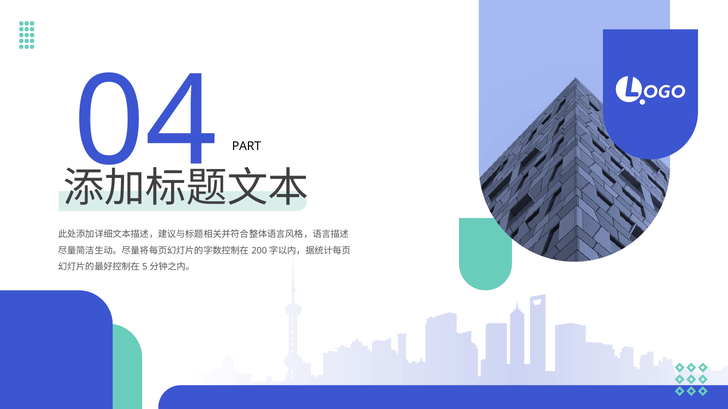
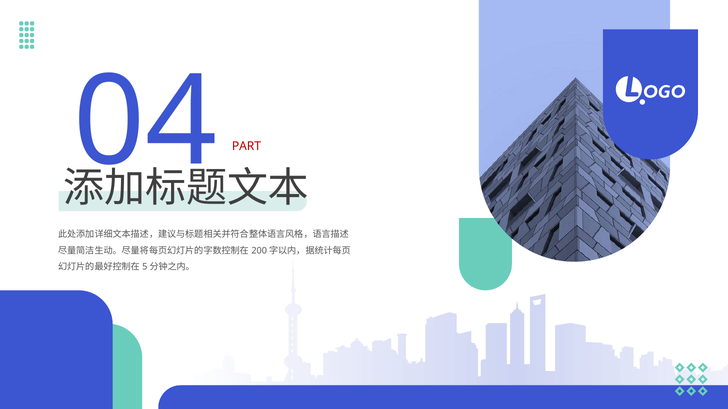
PART colour: black -> red
